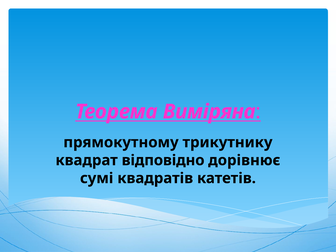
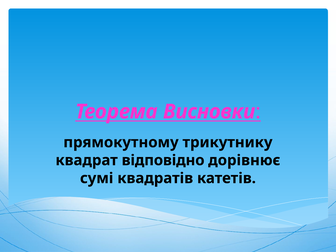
Виміряна: Виміряна -> Висновки
